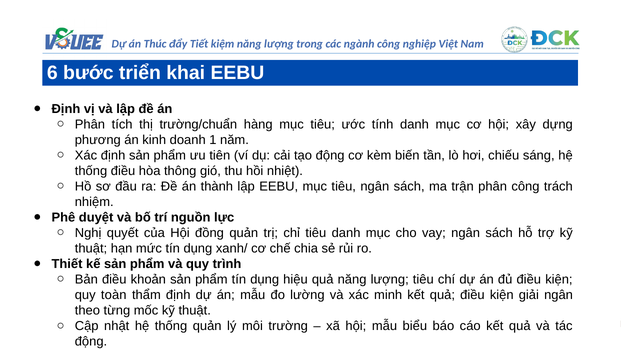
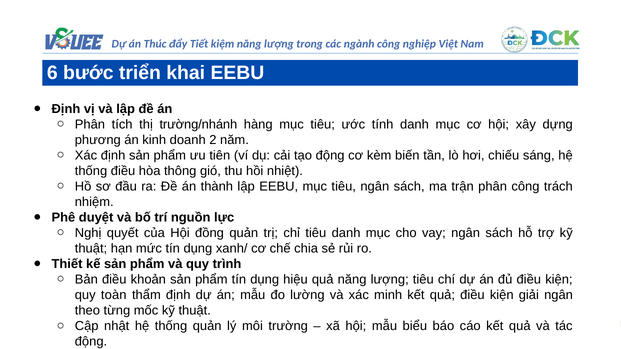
trường/chuẩn: trường/chuẩn -> trường/nhánh
1: 1 -> 2
